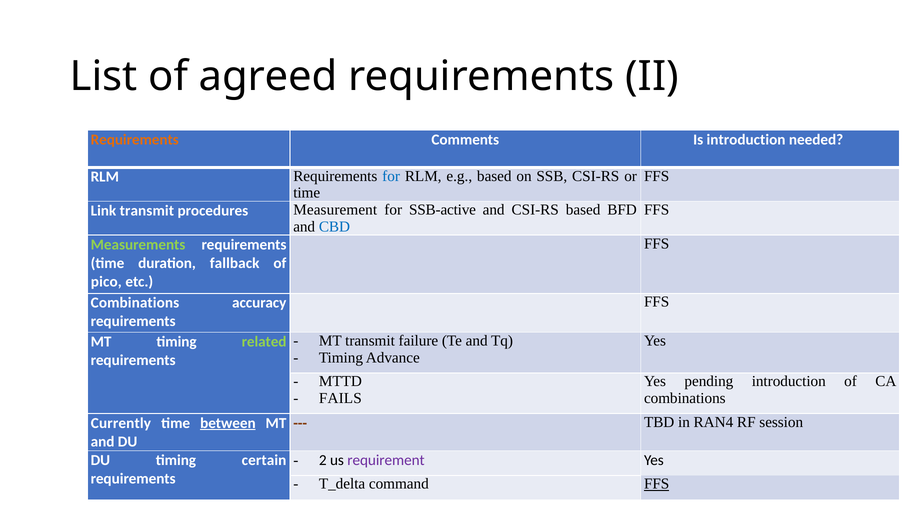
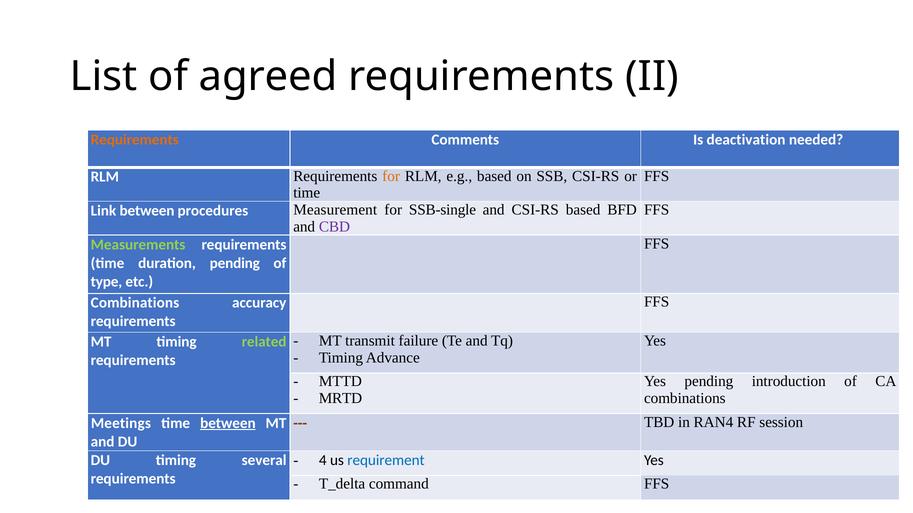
Is introduction: introduction -> deactivation
for at (391, 176) colour: blue -> orange
Link transmit: transmit -> between
SSB-active: SSB-active -> SSB-single
CBD colour: blue -> purple
duration fallback: fallback -> pending
pico: pico -> type
FAILS: FAILS -> MRTD
Currently: Currently -> Meetings
2: 2 -> 4
requirement colour: purple -> blue
certain: certain -> several
FFS at (657, 484) underline: present -> none
